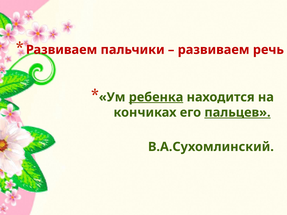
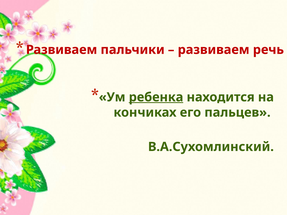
пальцев underline: present -> none
